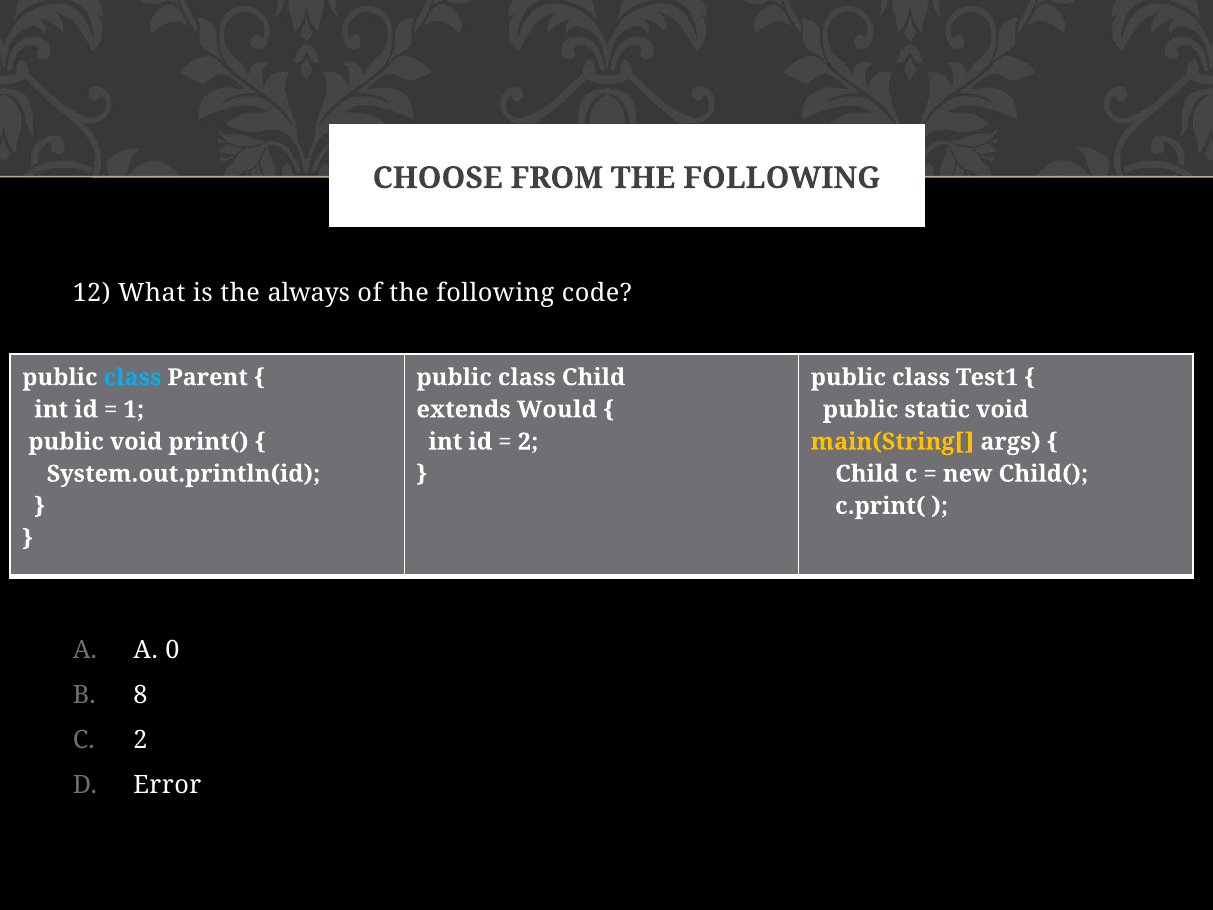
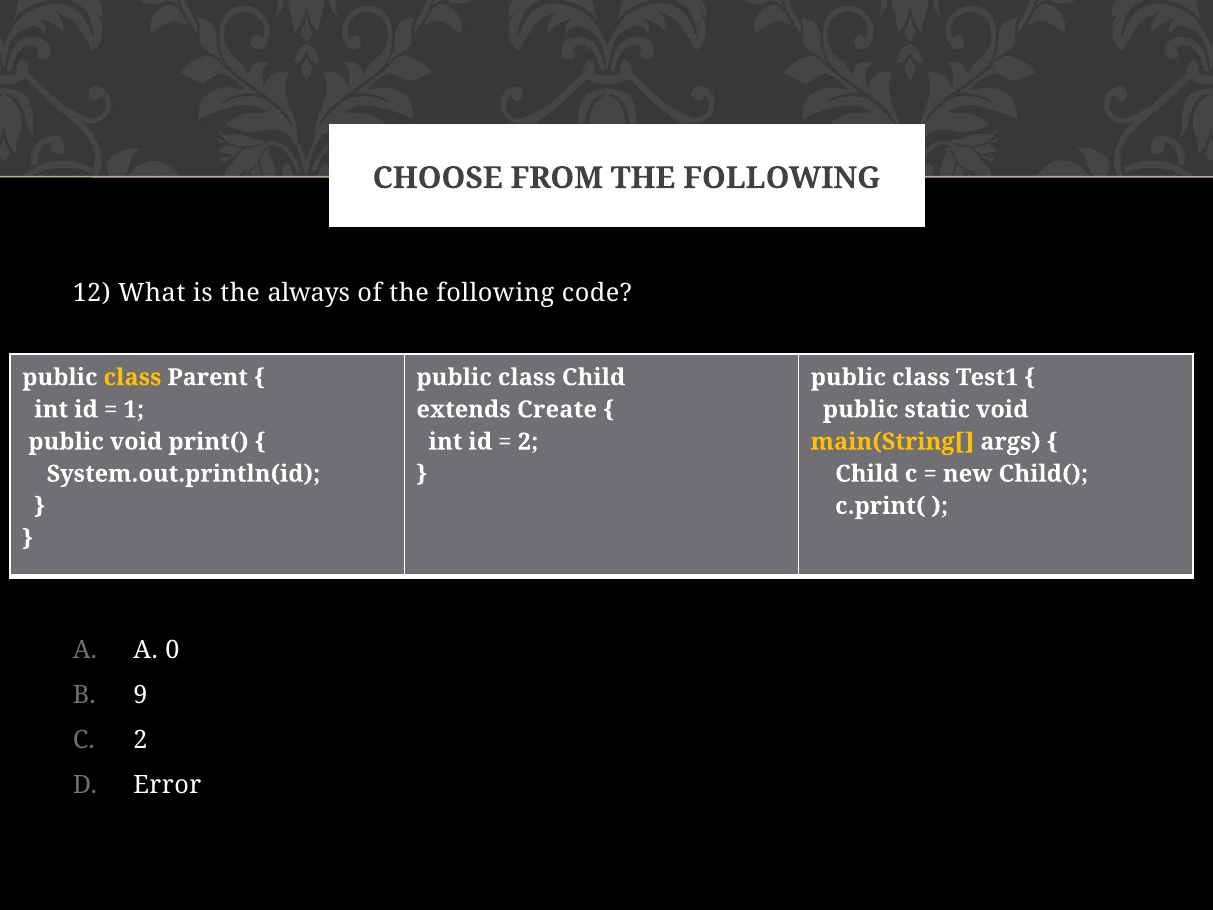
class at (133, 377) colour: light blue -> yellow
Would: Would -> Create
8: 8 -> 9
